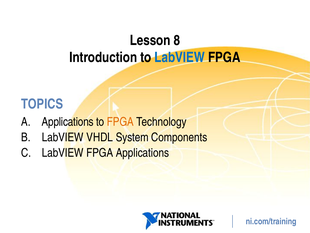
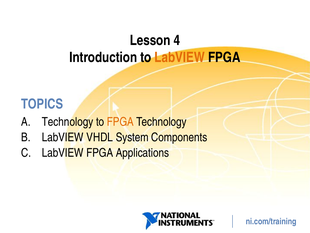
8: 8 -> 4
LabVIEW at (180, 57) colour: blue -> orange
Applications at (68, 122): Applications -> Technology
